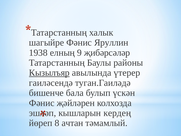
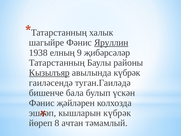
Яруллин underline: none -> present
авылында үтерер: үтерер -> күбрәк
кышларын кердең: кердең -> күбрәк
